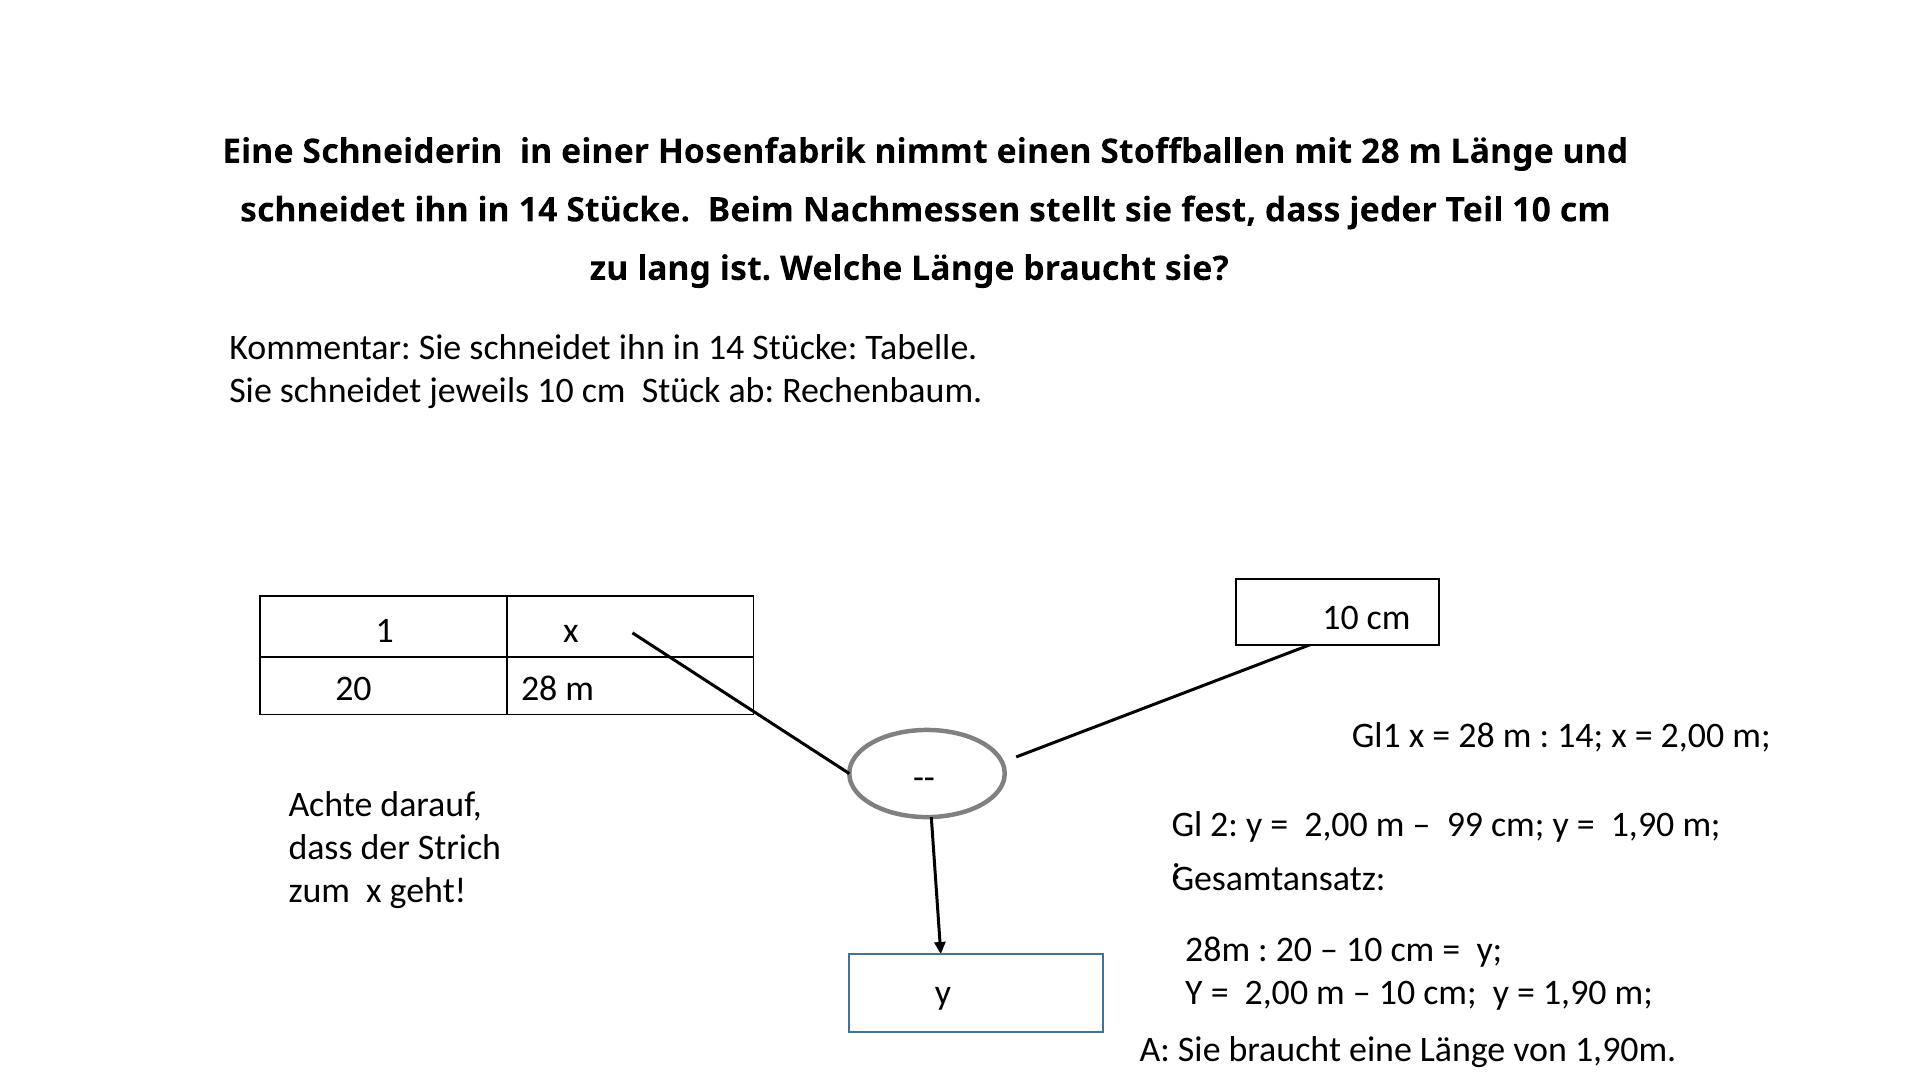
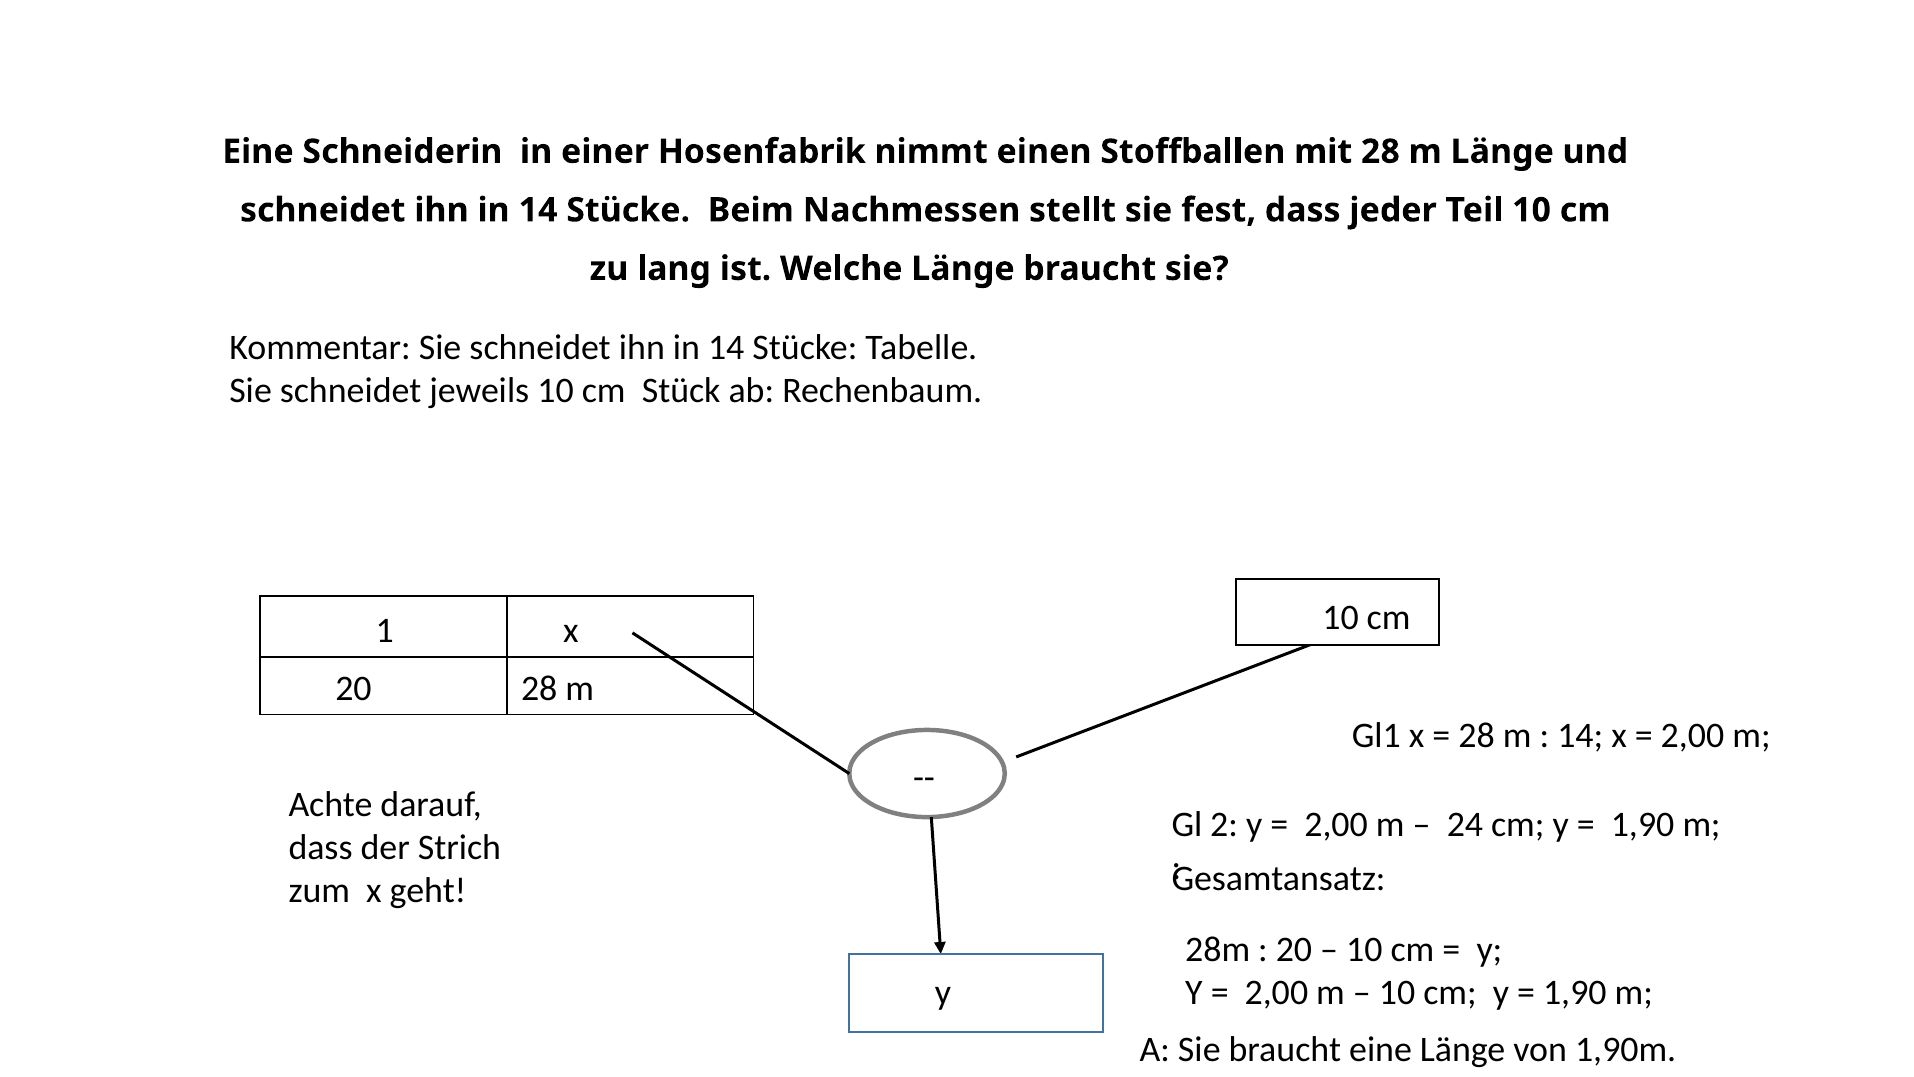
99: 99 -> 24
